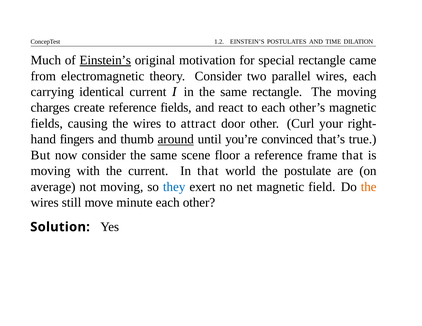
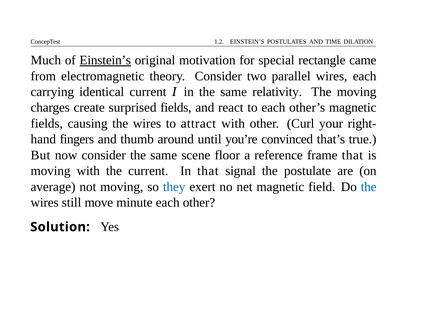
same rectangle: rectangle -> relativity
create reference: reference -> surprised
attract door: door -> with
around underline: present -> none
world: world -> signal
the at (369, 187) colour: orange -> blue
